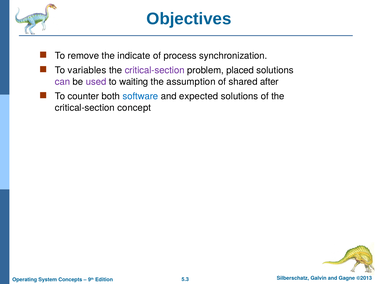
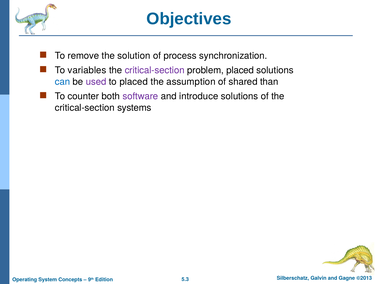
indicate: indicate -> solution
can colour: purple -> blue
to waiting: waiting -> placed
after: after -> than
software colour: blue -> purple
expected: expected -> introduce
concept: concept -> systems
